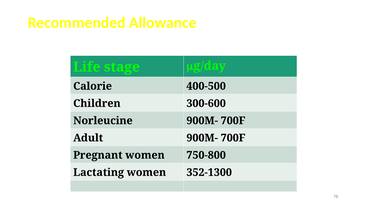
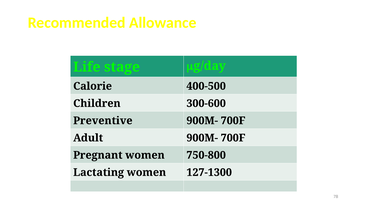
Norleucine: Norleucine -> Preventive
352-1300: 352-1300 -> 127-1300
